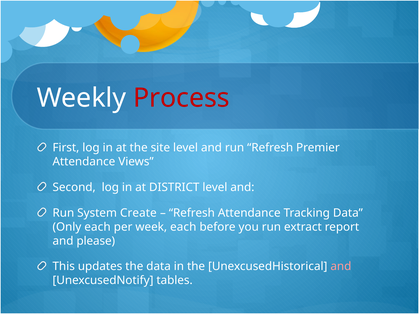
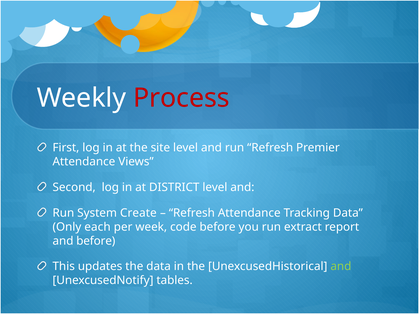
week each: each -> code
and please: please -> before
and at (341, 267) colour: pink -> light green
